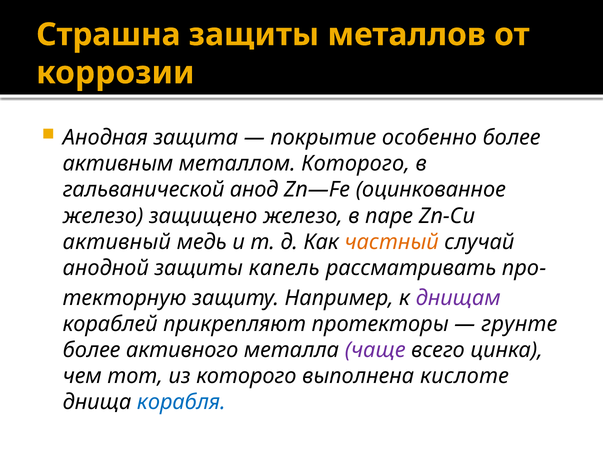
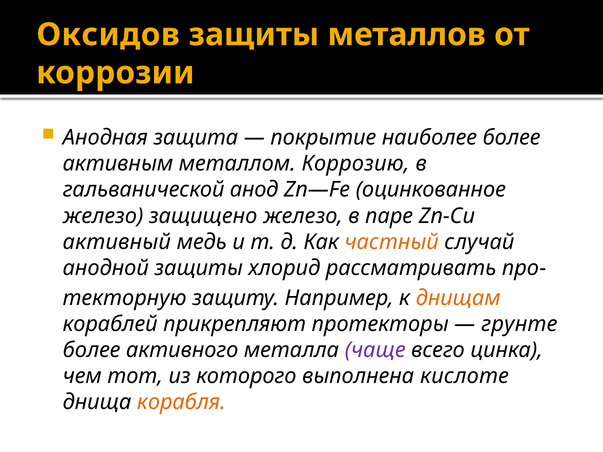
Страшна: Страшна -> Оксидов
особенно: особенно -> наиболее
металлом Которого: Которого -> Коррозию
капель: капель -> хлорид
днищам colour: purple -> orange
корабля colour: blue -> orange
